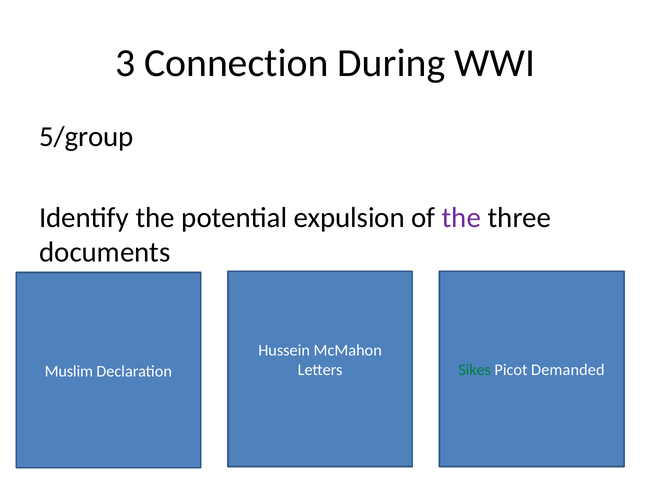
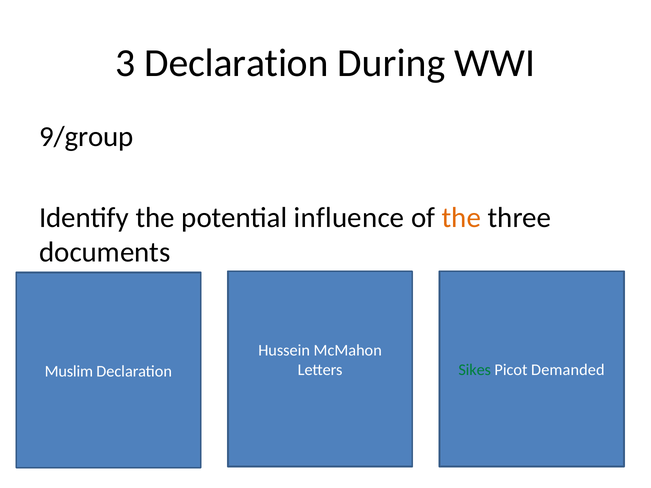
3 Connection: Connection -> Declaration
5/group: 5/group -> 9/group
expulsion: expulsion -> influence
the at (461, 218) colour: purple -> orange
